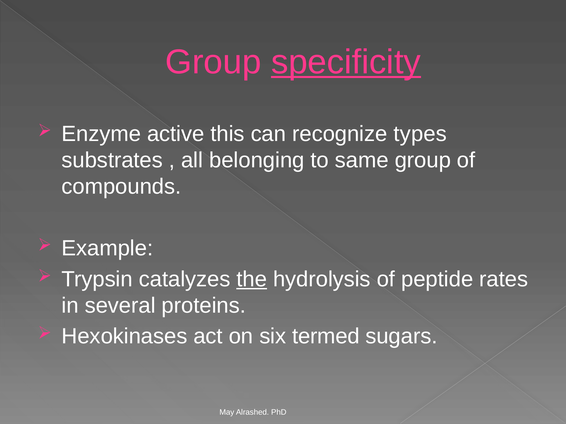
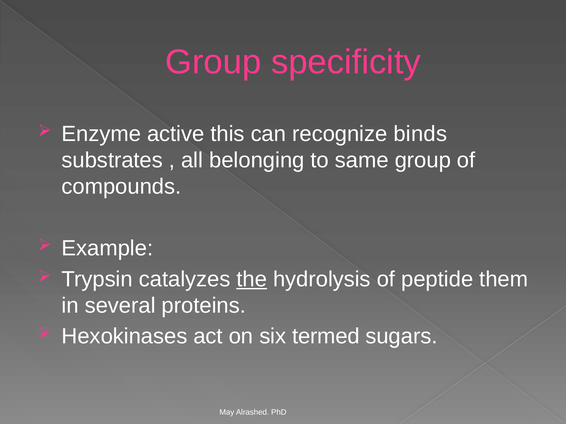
specificity underline: present -> none
types: types -> binds
rates: rates -> them
